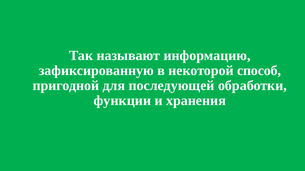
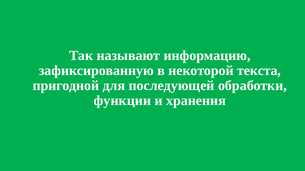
способ: способ -> текста
